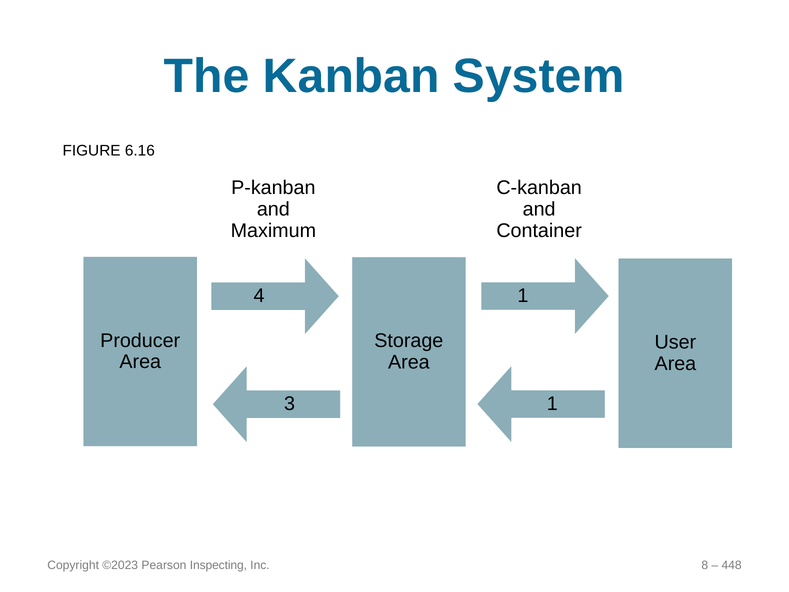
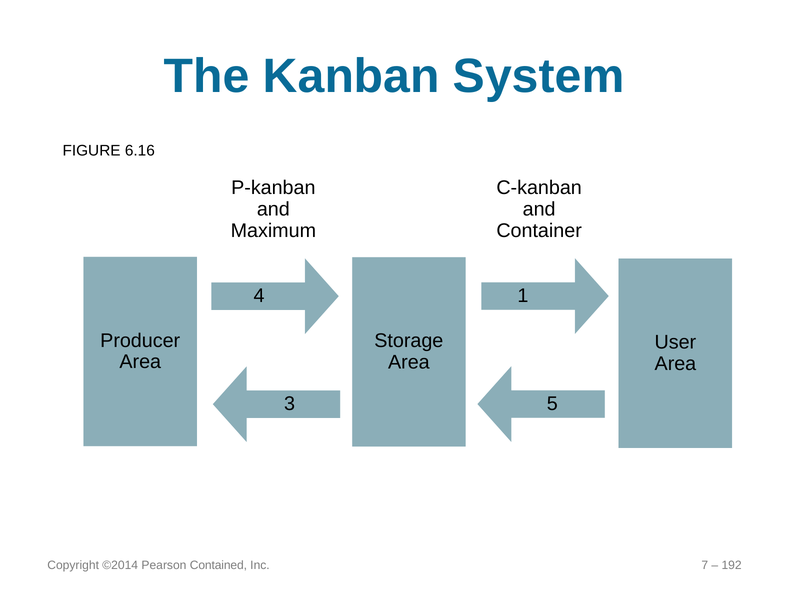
3 1: 1 -> 5
©2023: ©2023 -> ©2014
Inspecting: Inspecting -> Contained
8: 8 -> 7
448: 448 -> 192
